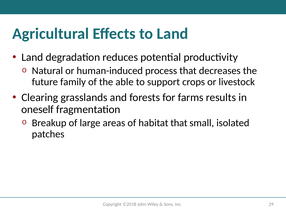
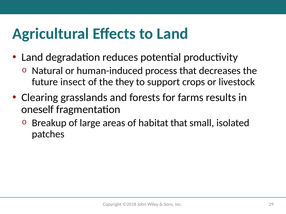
family: family -> insect
able: able -> they
